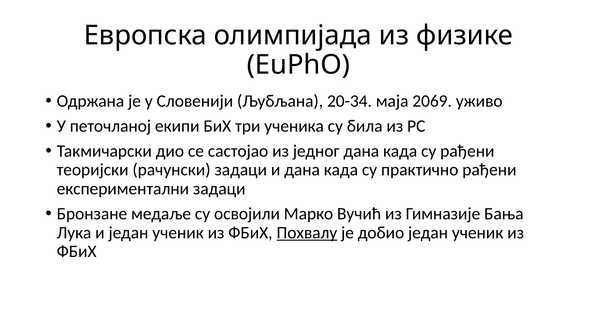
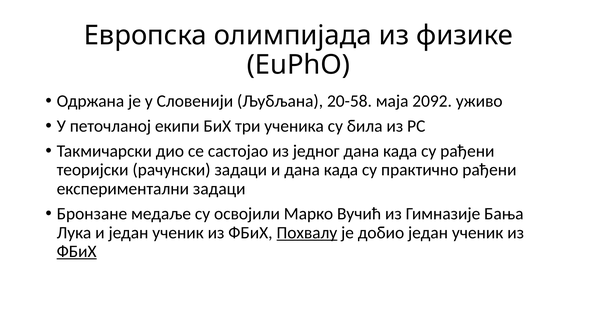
20-34: 20-34 -> 20-58
2069: 2069 -> 2092
ФБиХ at (77, 251) underline: none -> present
